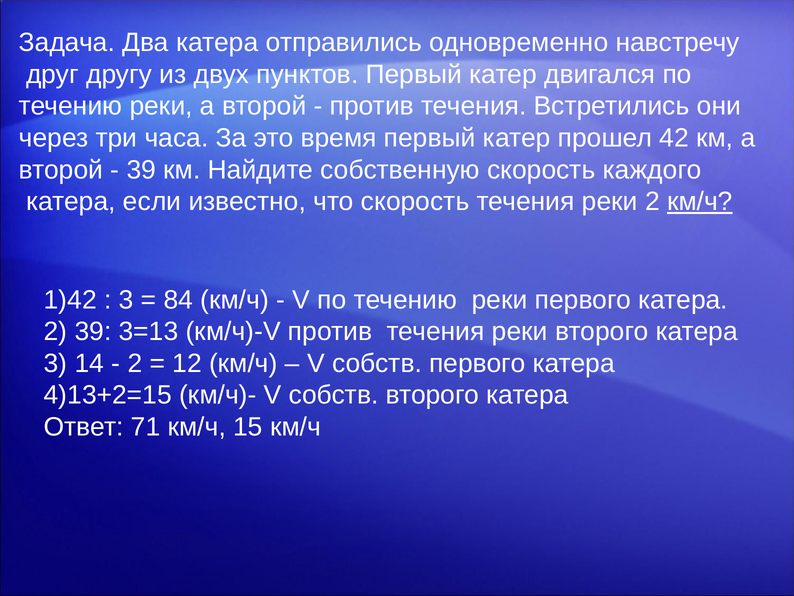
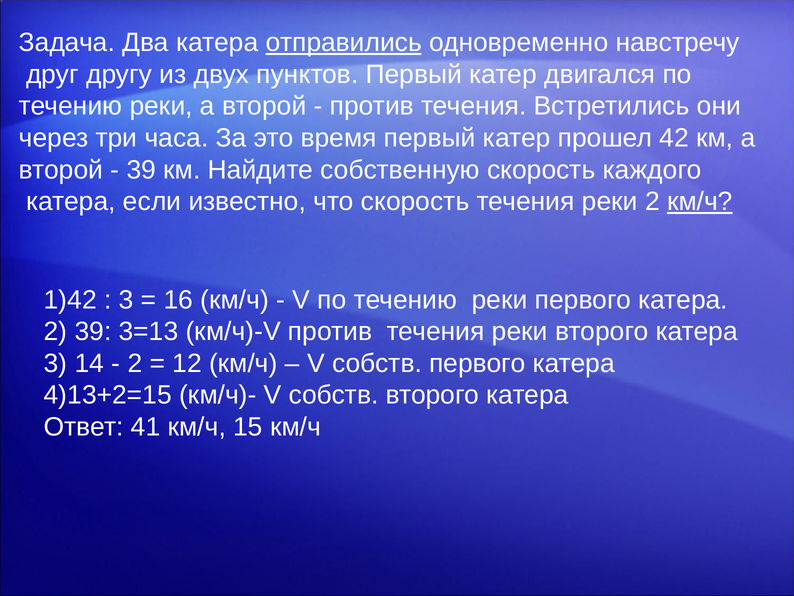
отправились underline: none -> present
84: 84 -> 16
71: 71 -> 41
